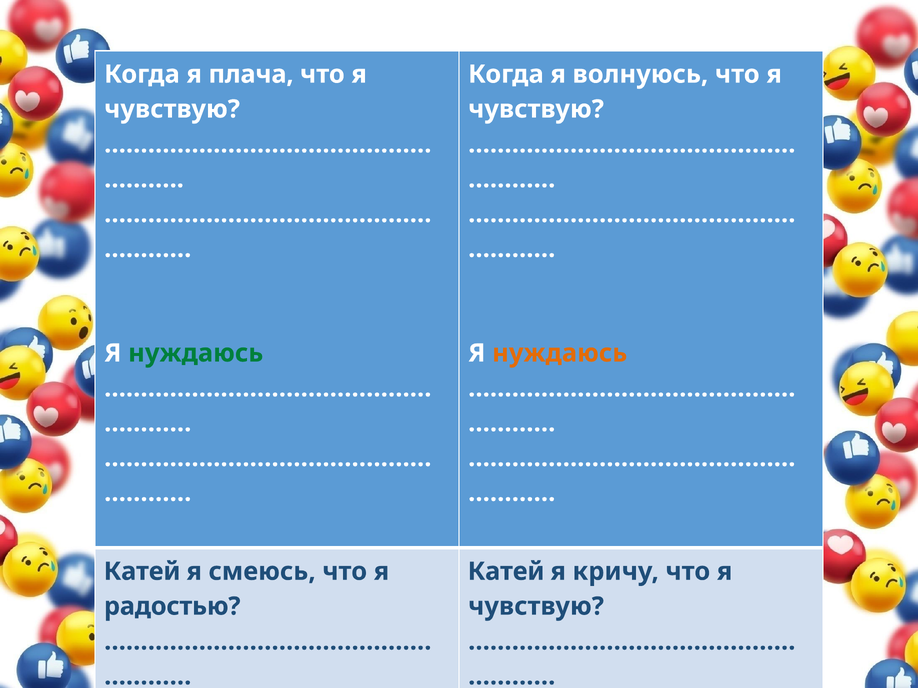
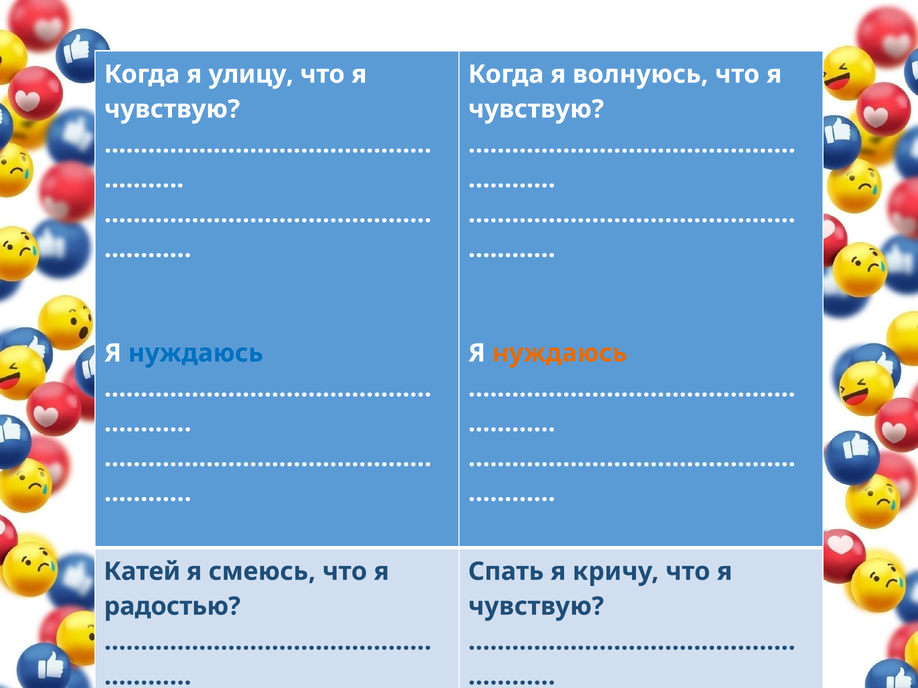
плача: плача -> улицу
нуждаюсь at (196, 353) colour: green -> blue
Катей at (506, 572): Катей -> Спать
